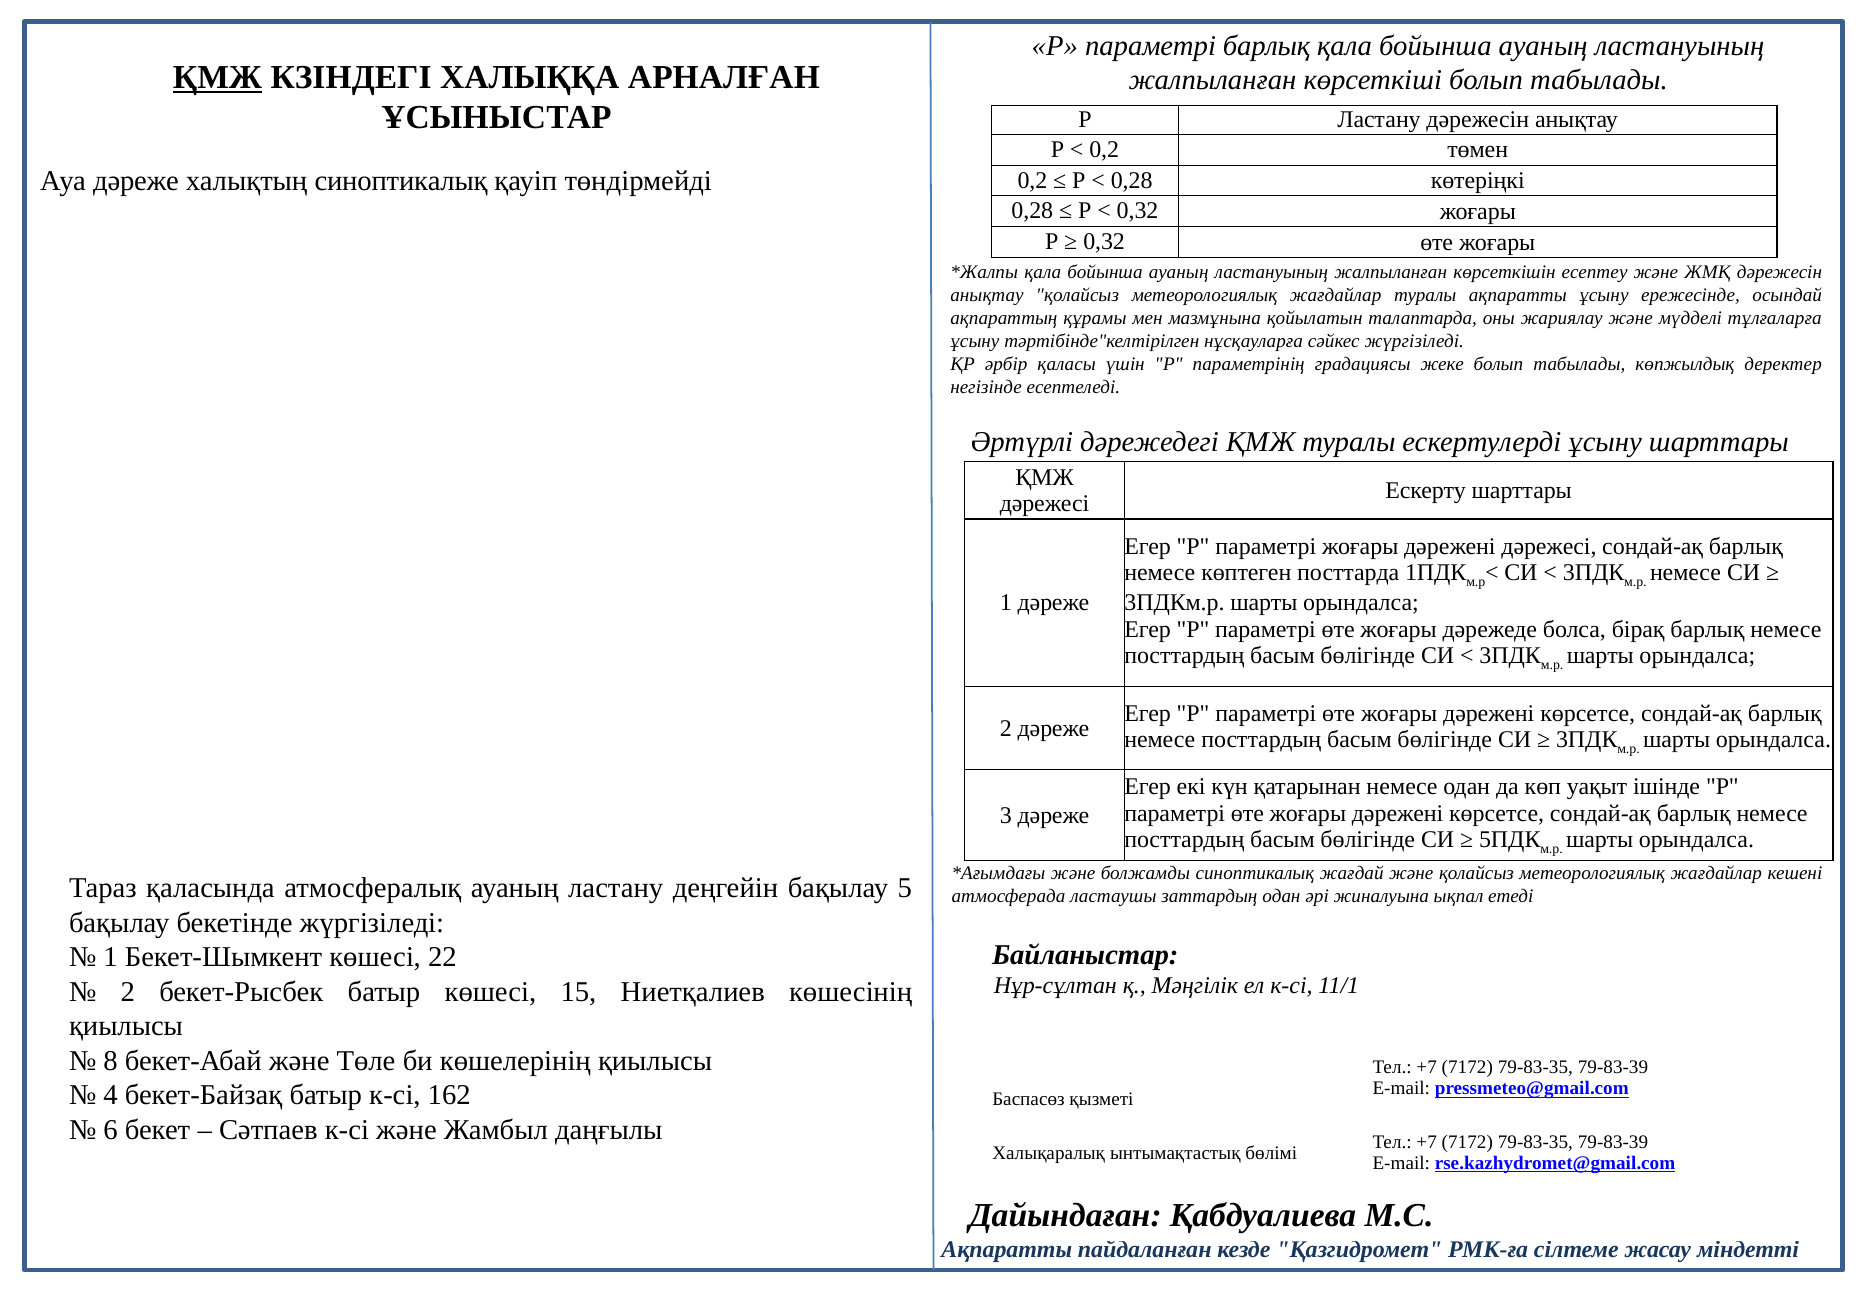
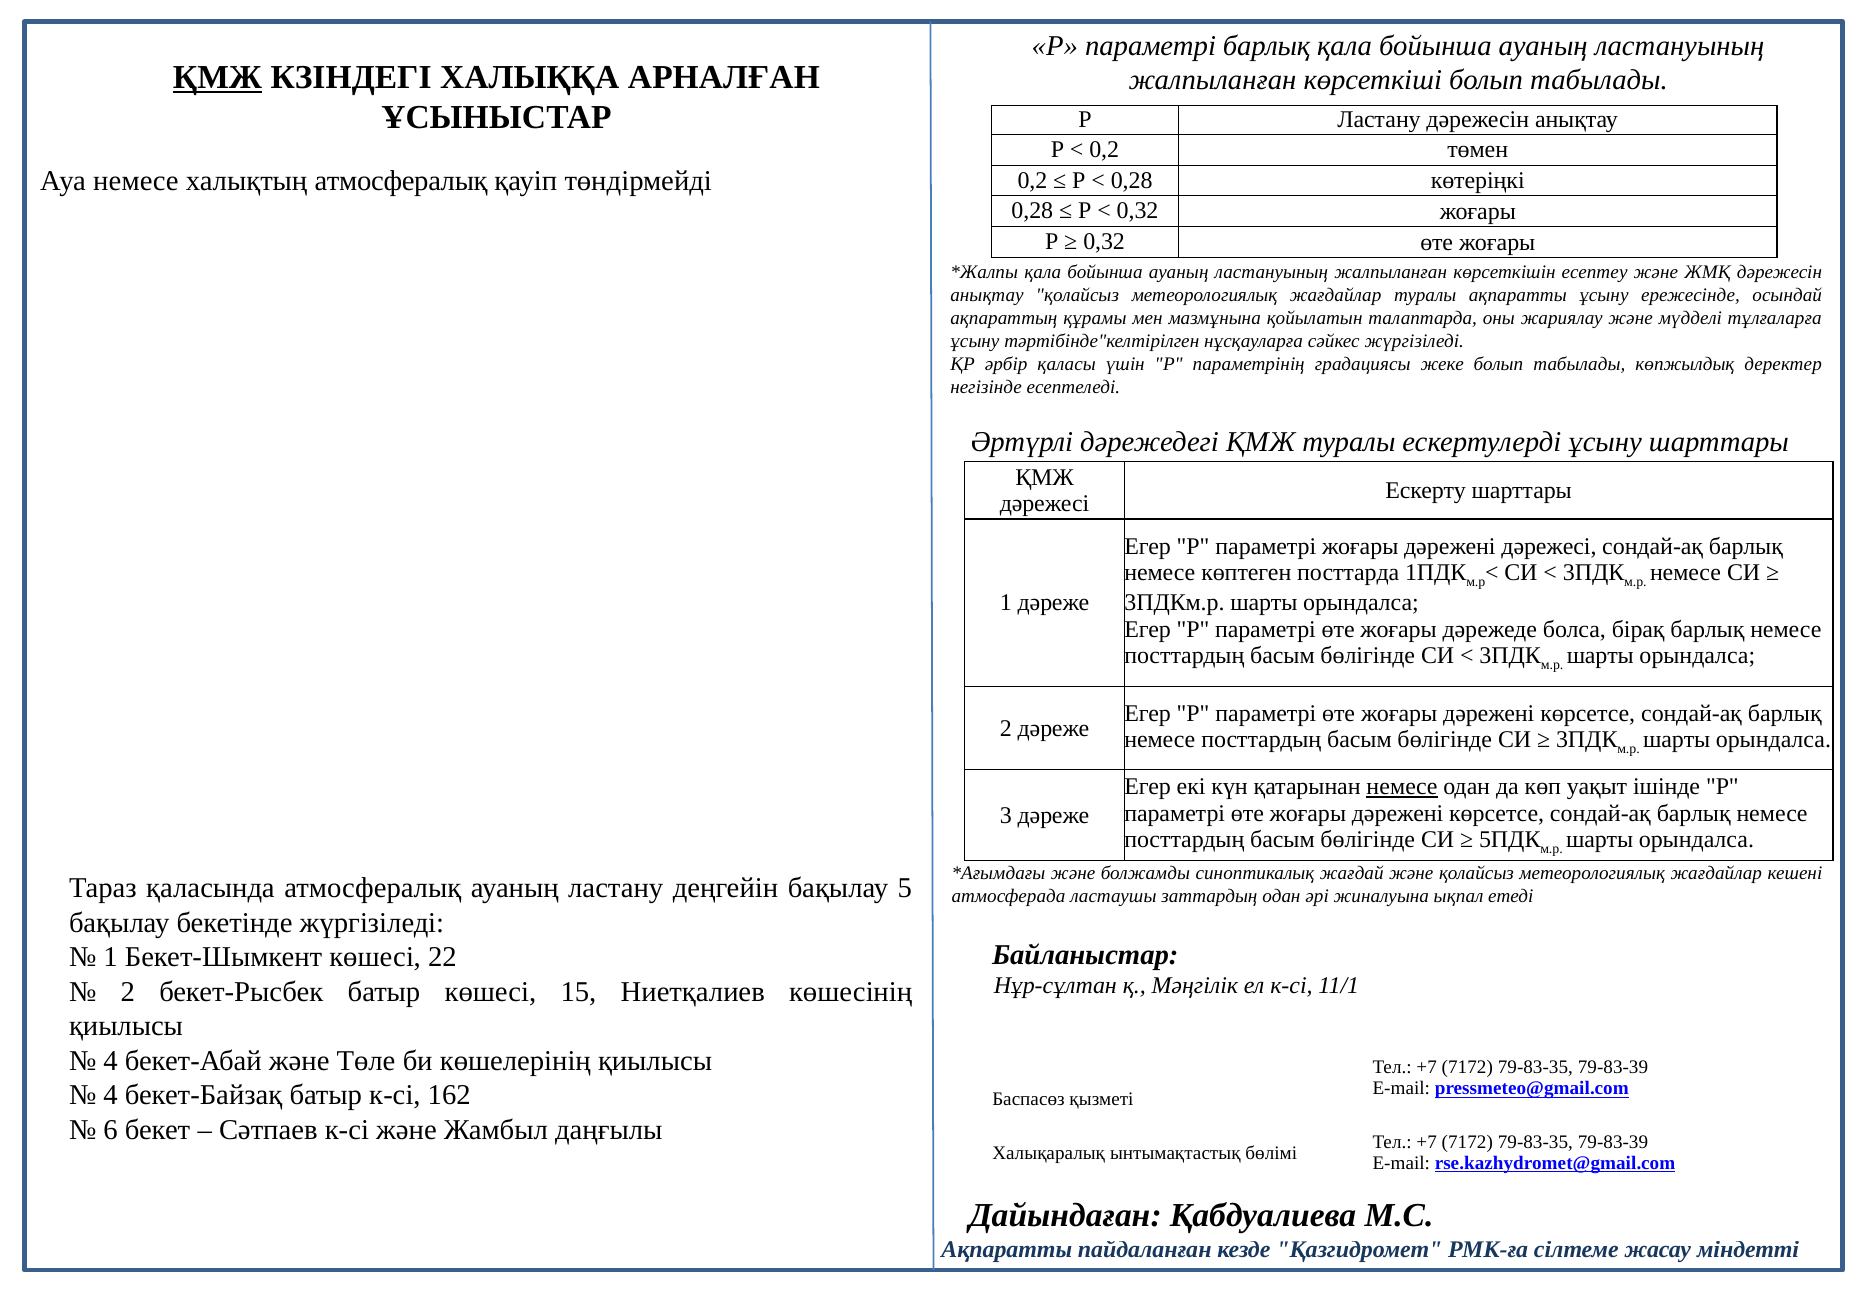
Ауа дәреже: дәреже -> немесе
халықтың синоптикалық: синоптикалық -> атмосфералық
немесе at (1402, 787) underline: none -> present
8 at (111, 1061): 8 -> 4
